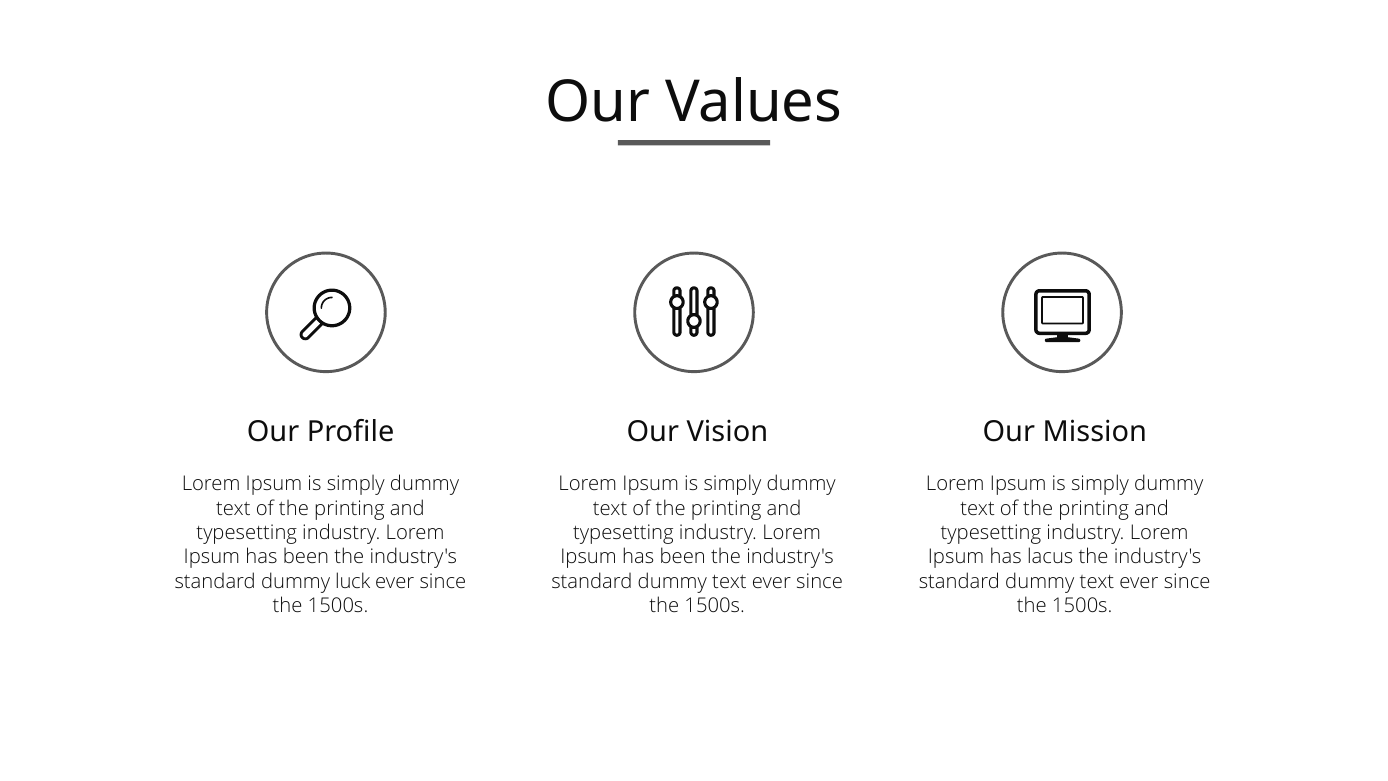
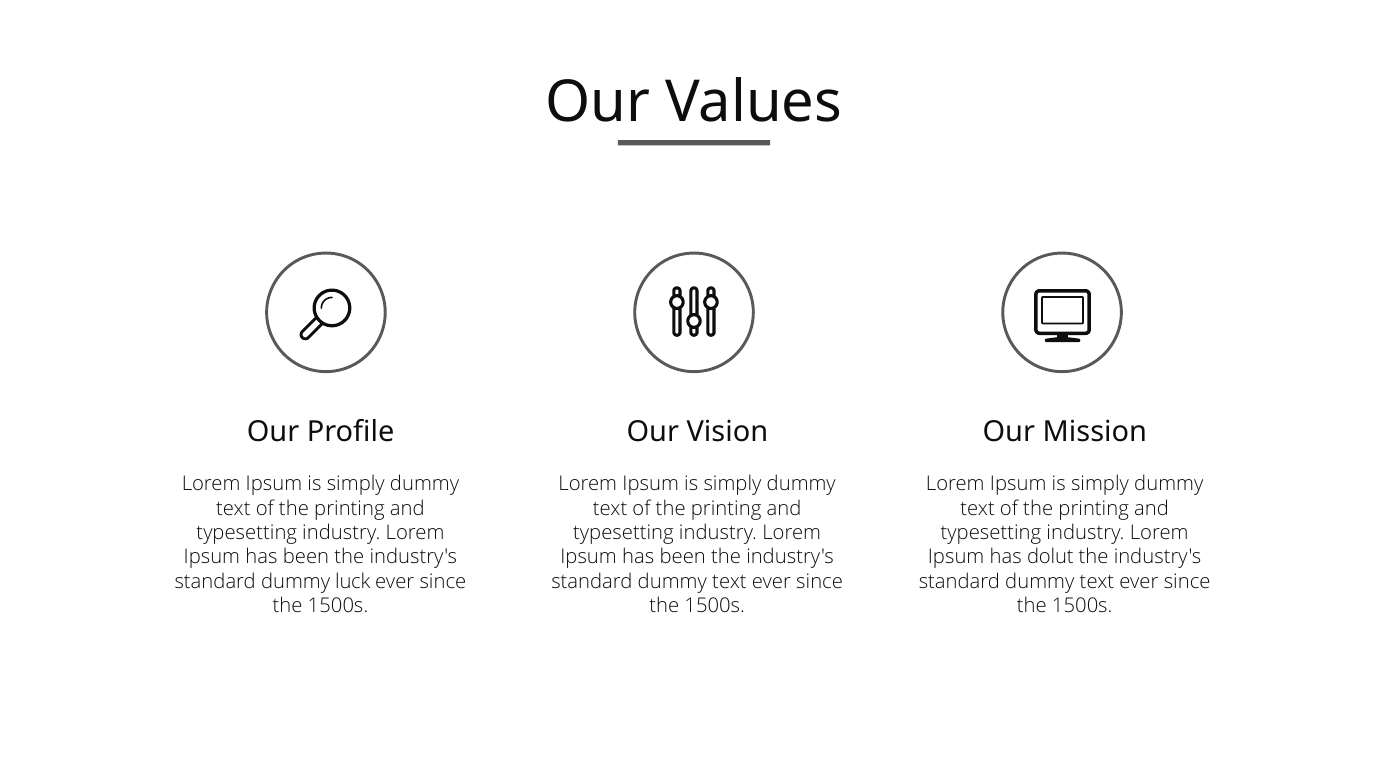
lacus: lacus -> dolut
